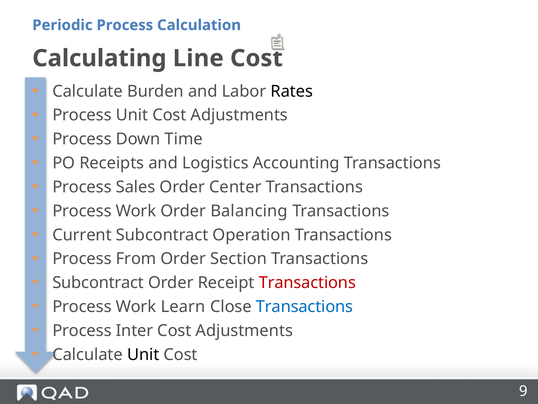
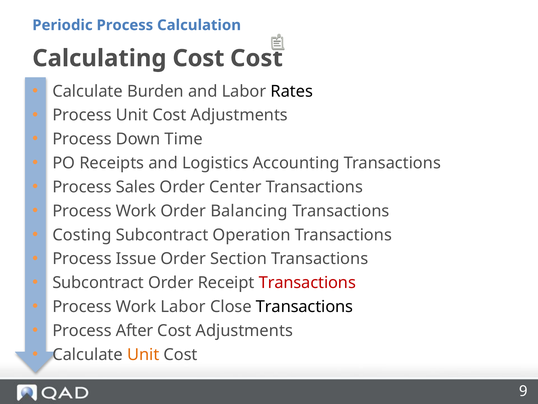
Calculating Line: Line -> Cost
Current: Current -> Costing
From: From -> Issue
Work Learn: Learn -> Labor
Transactions at (305, 306) colour: blue -> black
Inter: Inter -> After
Unit at (143, 354) colour: black -> orange
